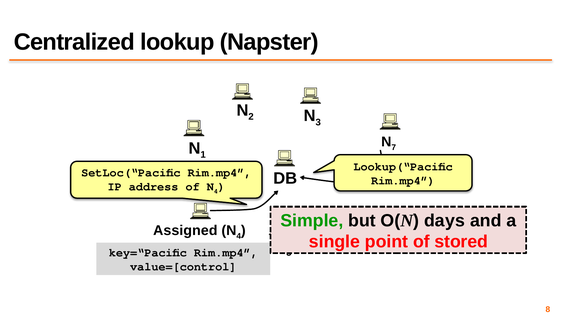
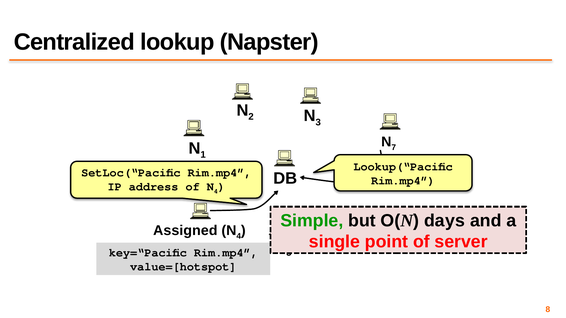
stored: stored -> server
value=[control: value=[control -> value=[hotspot
